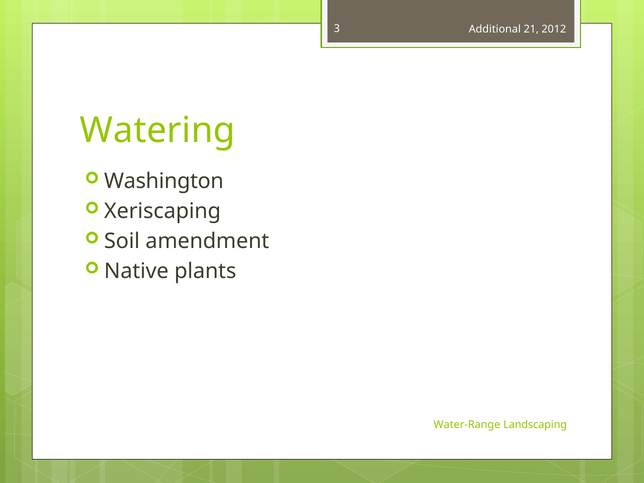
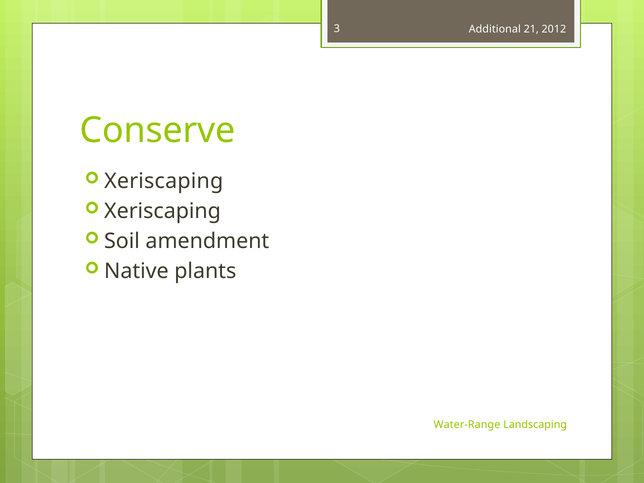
Watering: Watering -> Conserve
Washington at (164, 181): Washington -> Xeriscaping
